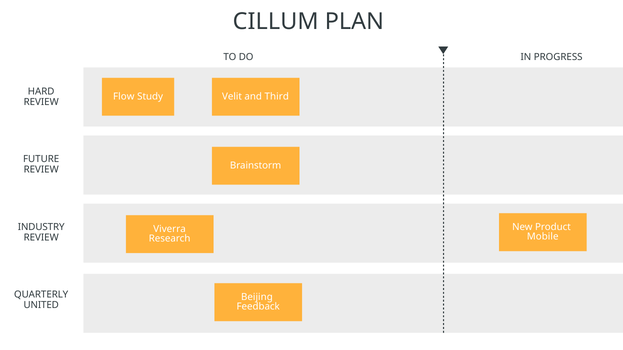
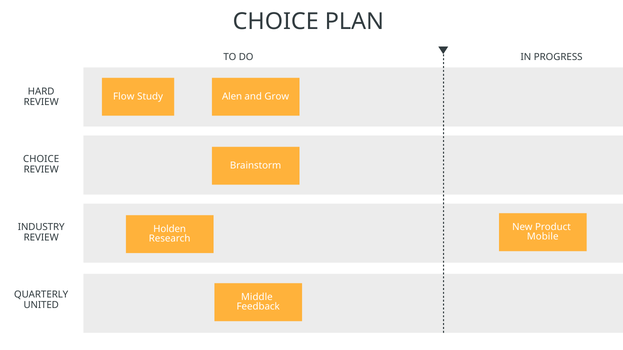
CILLUM at (276, 22): CILLUM -> CHOICE
Velit: Velit -> Alen
Third: Third -> Grow
FUTURE at (41, 159): FUTURE -> CHOICE
Viverra: Viverra -> Holden
Beijing: Beijing -> Middle
